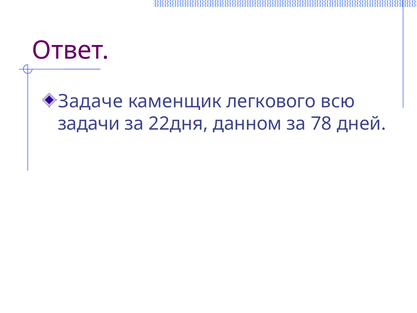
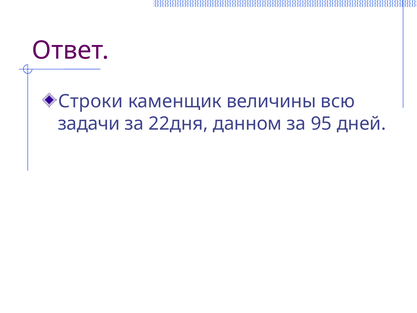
Задаче: Задаче -> Строки
легкового: легкового -> величины
78: 78 -> 95
